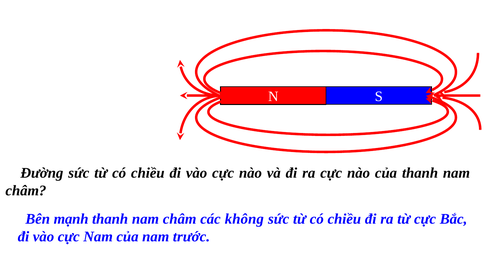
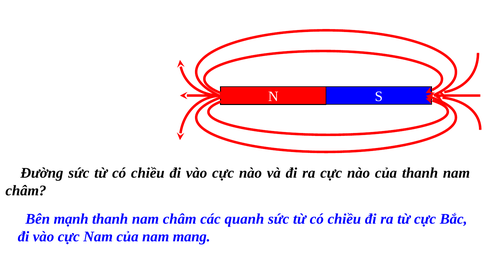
không: không -> quanh
trước: trước -> mang
